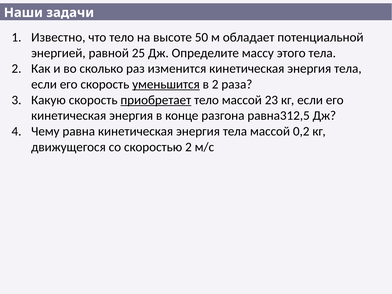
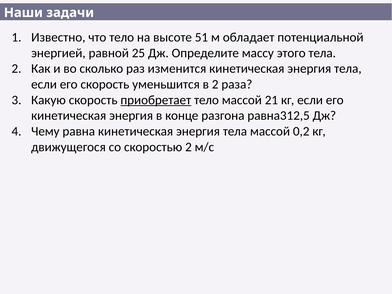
50: 50 -> 51
уменьшится underline: present -> none
23: 23 -> 21
